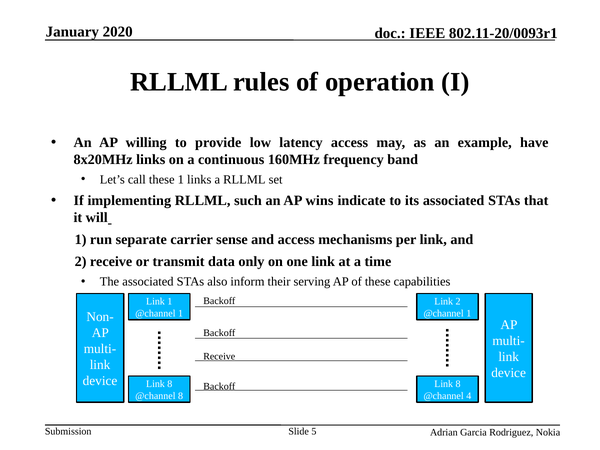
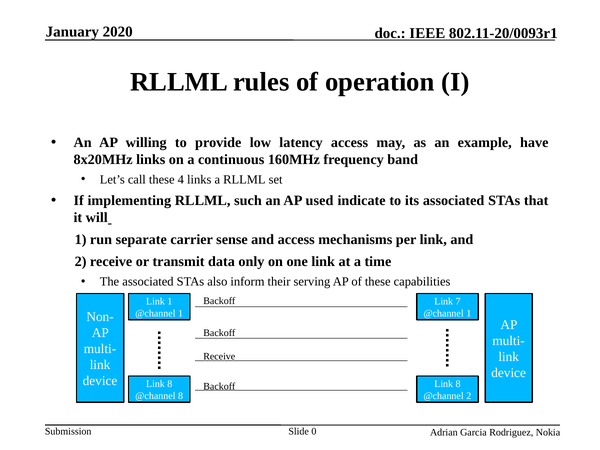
these 1: 1 -> 4
wins: wins -> used
Link 2: 2 -> 7
@channel 4: 4 -> 2
5: 5 -> 0
